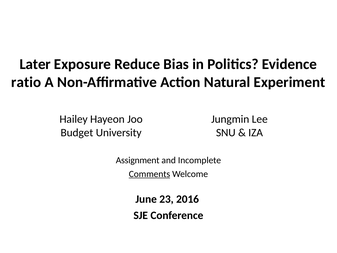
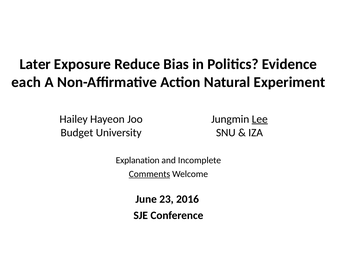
ratio: ratio -> each
Lee underline: none -> present
Assignment: Assignment -> Explanation
